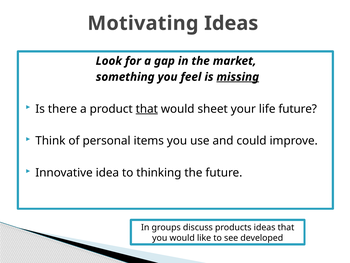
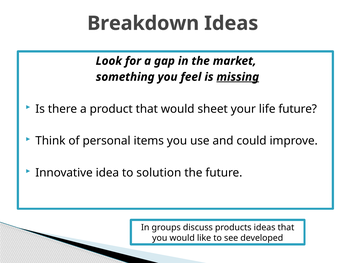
Motivating: Motivating -> Breakdown
that at (147, 109) underline: present -> none
thinking: thinking -> solution
